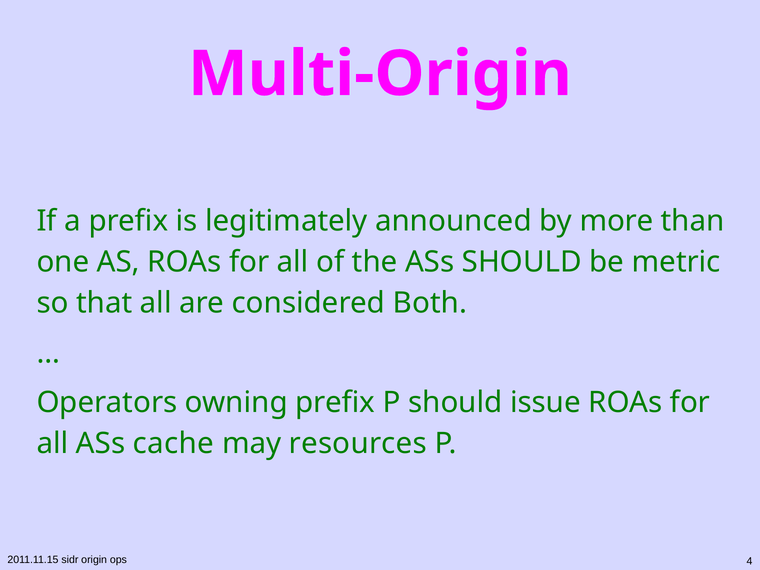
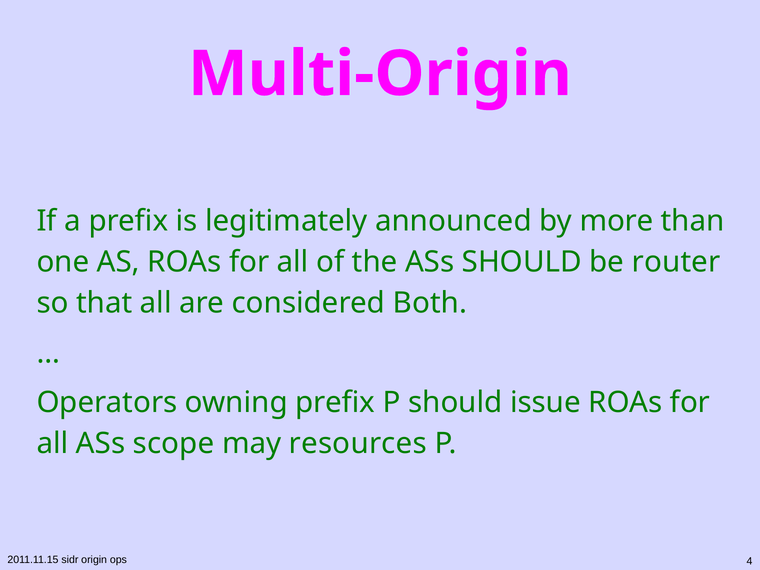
metric: metric -> router
cache: cache -> scope
